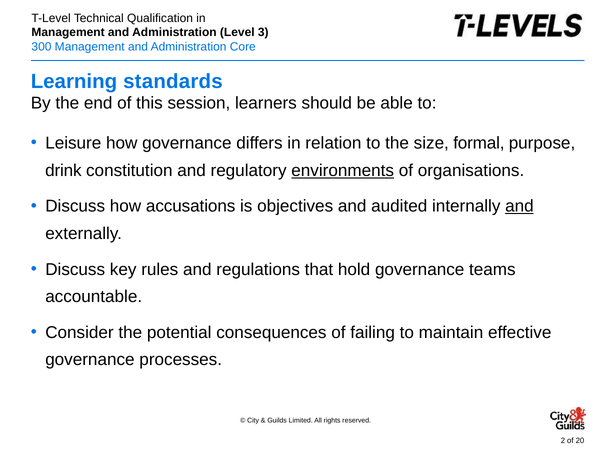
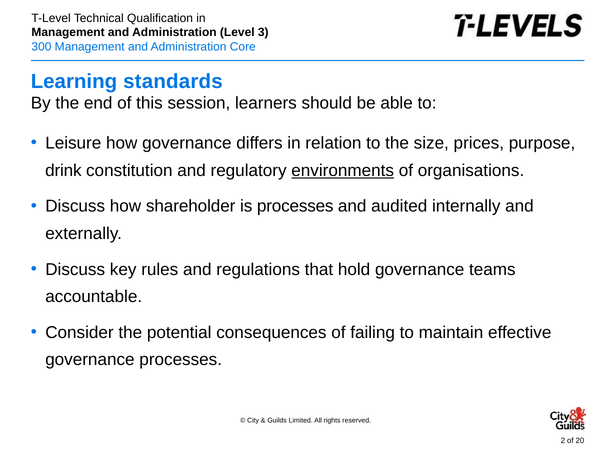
formal: formal -> prices
accusations: accusations -> shareholder
is objectives: objectives -> processes
and at (519, 206) underline: present -> none
